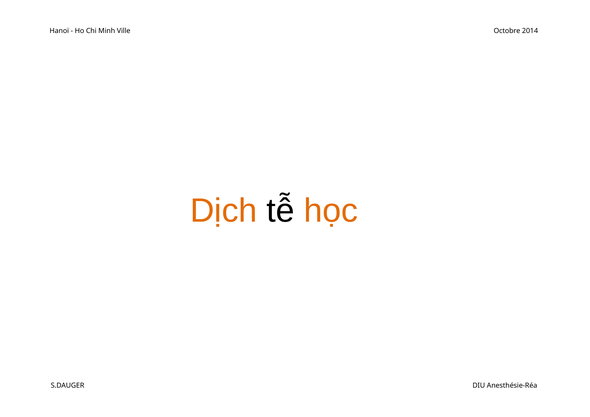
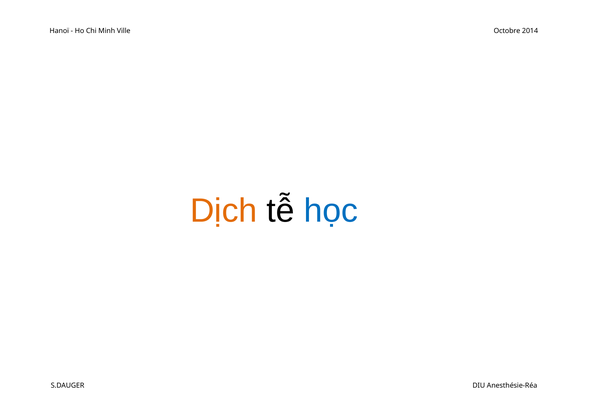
học colour: orange -> blue
